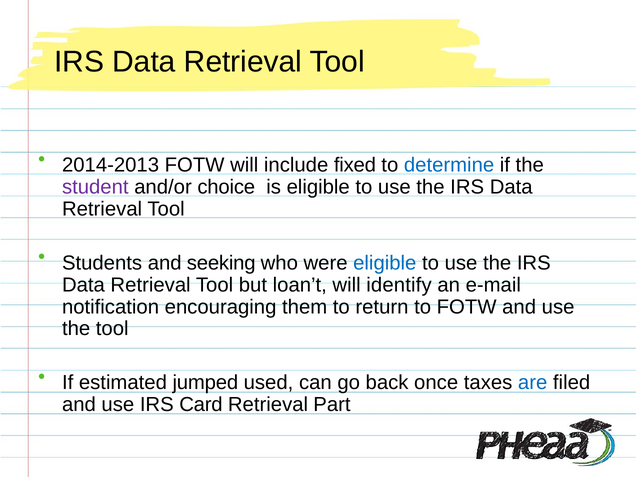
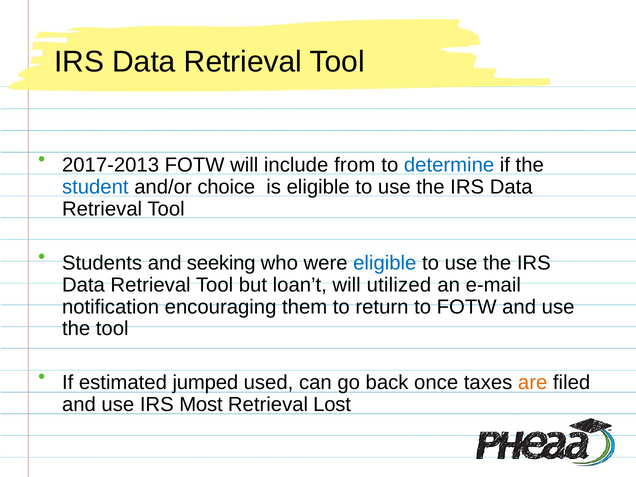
2014-2013: 2014-2013 -> 2017-2013
fixed: fixed -> from
student colour: purple -> blue
identify: identify -> utilized
are colour: blue -> orange
Card: Card -> Most
Part: Part -> Lost
